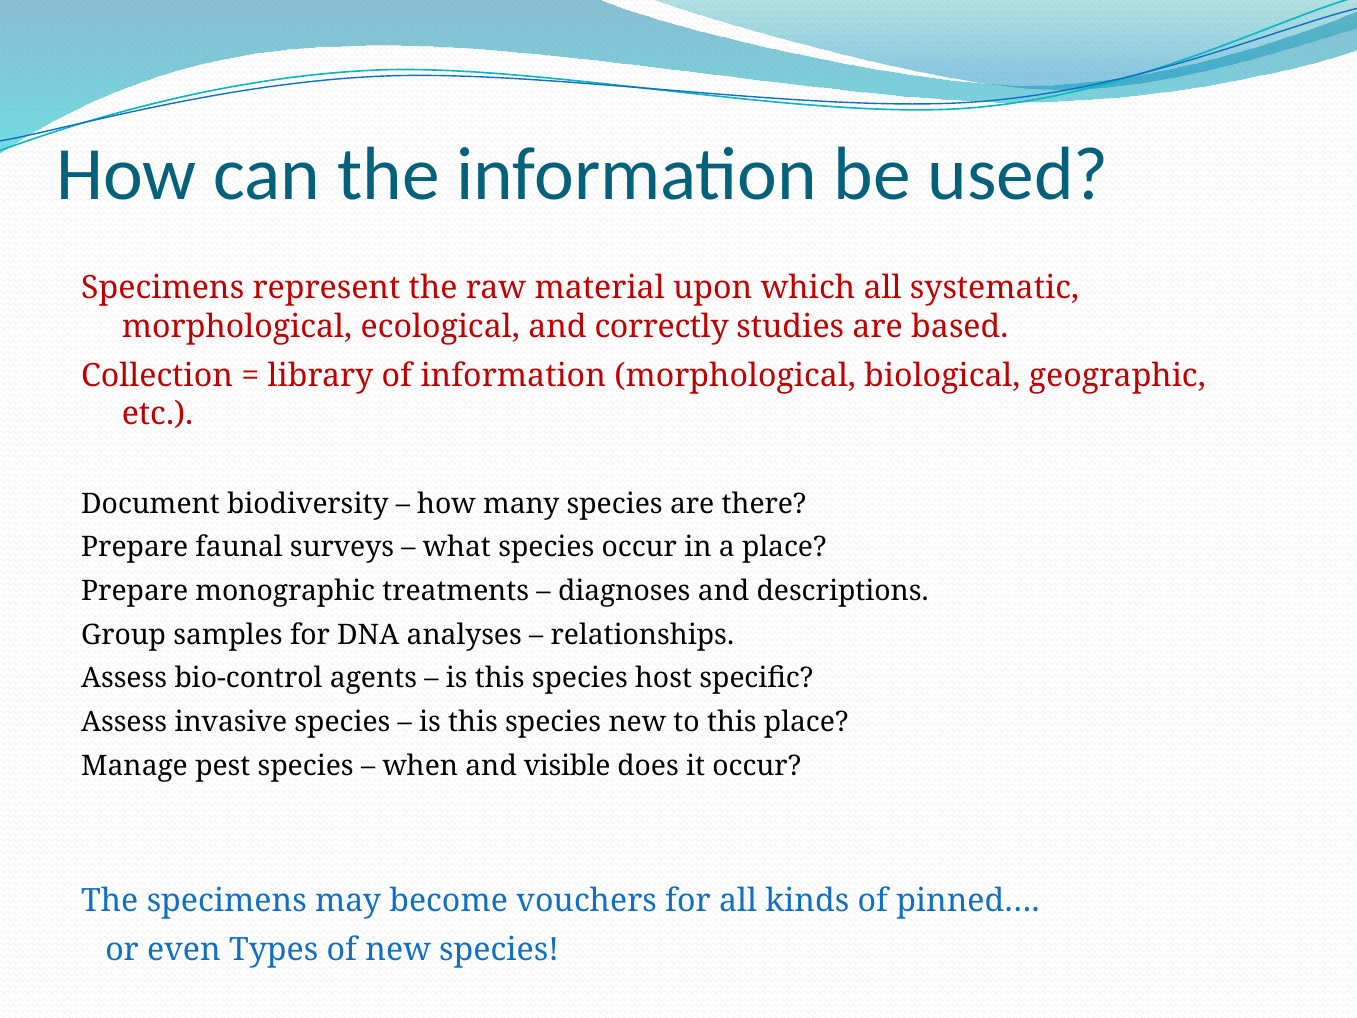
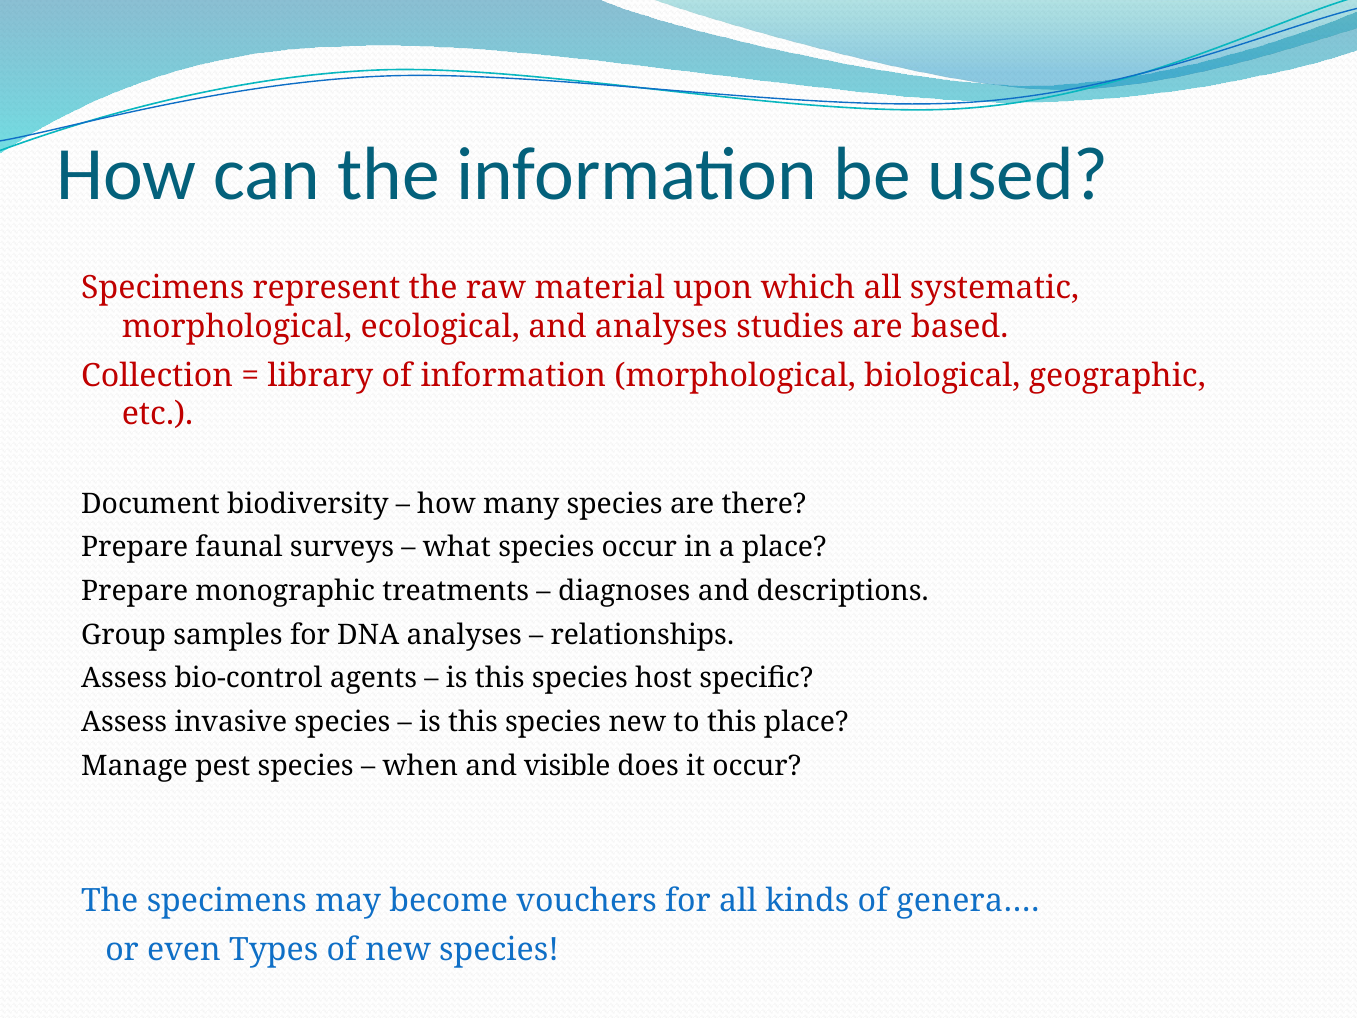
and correctly: correctly -> analyses
pinned…: pinned… -> genera…
